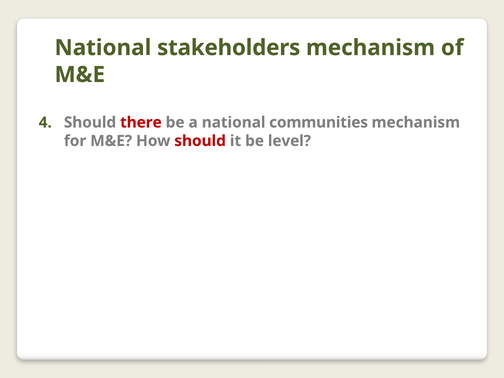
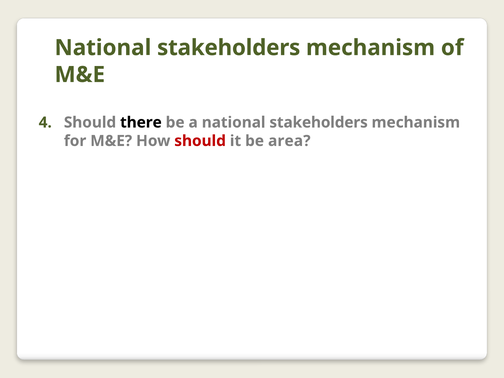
there colour: red -> black
a national communities: communities -> stakeholders
level: level -> area
